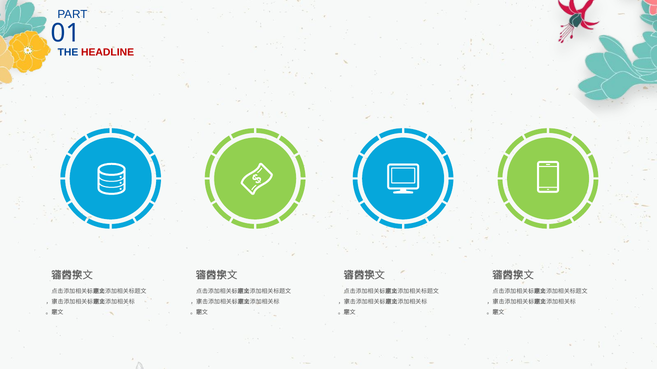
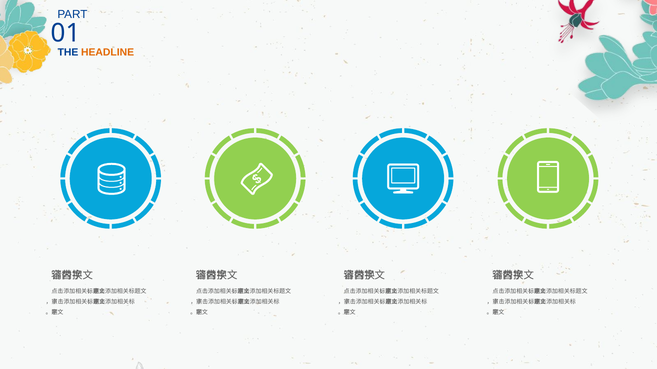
HEADLINE colour: red -> orange
